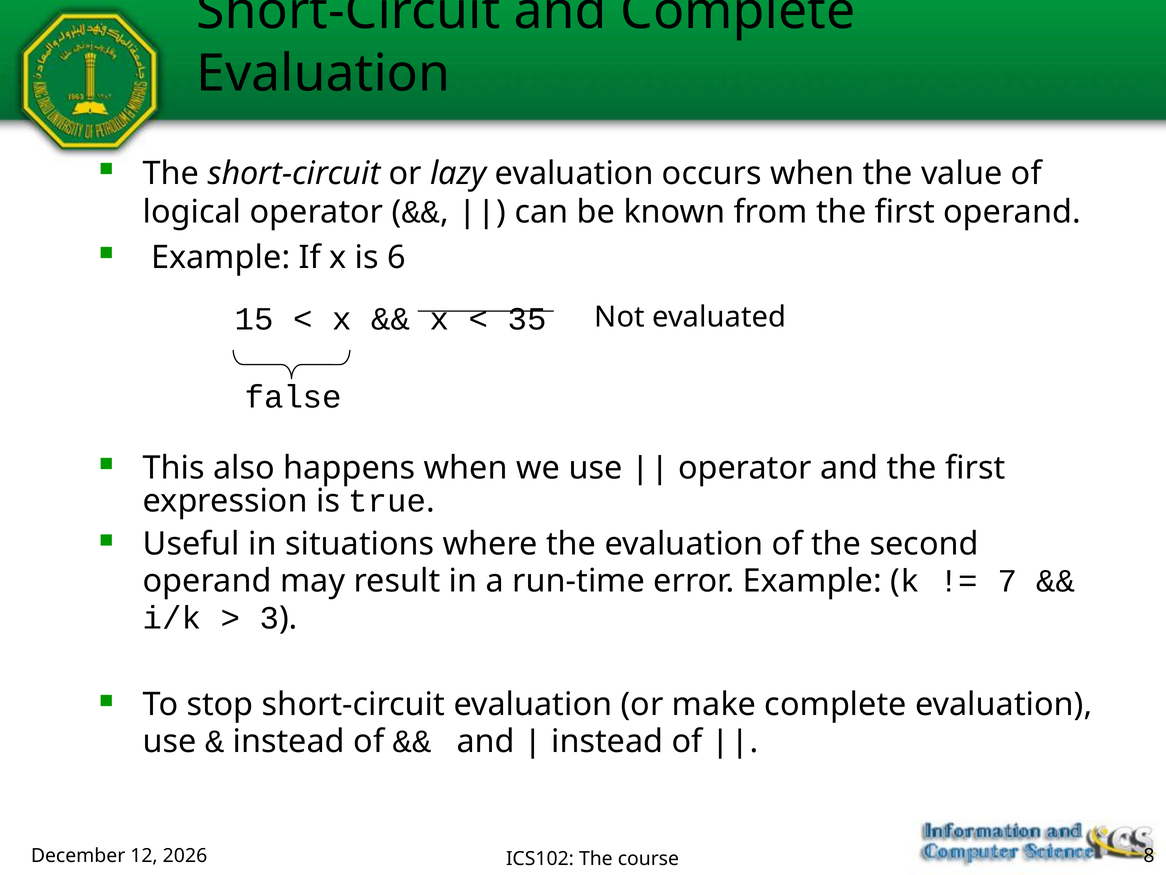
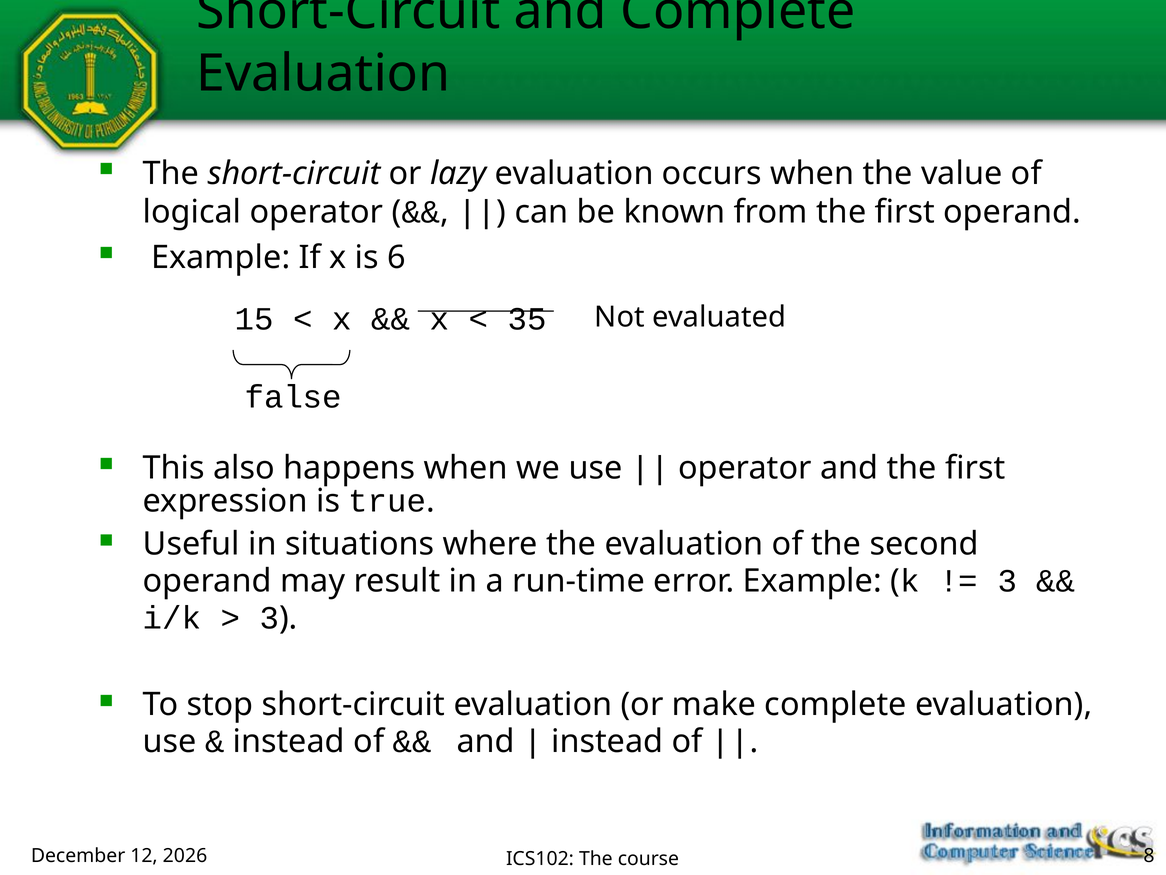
7 at (1007, 581): 7 -> 3
